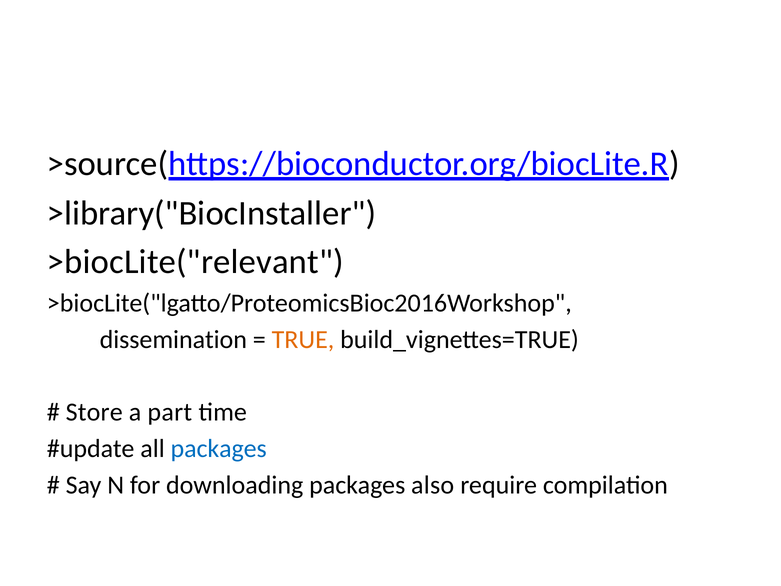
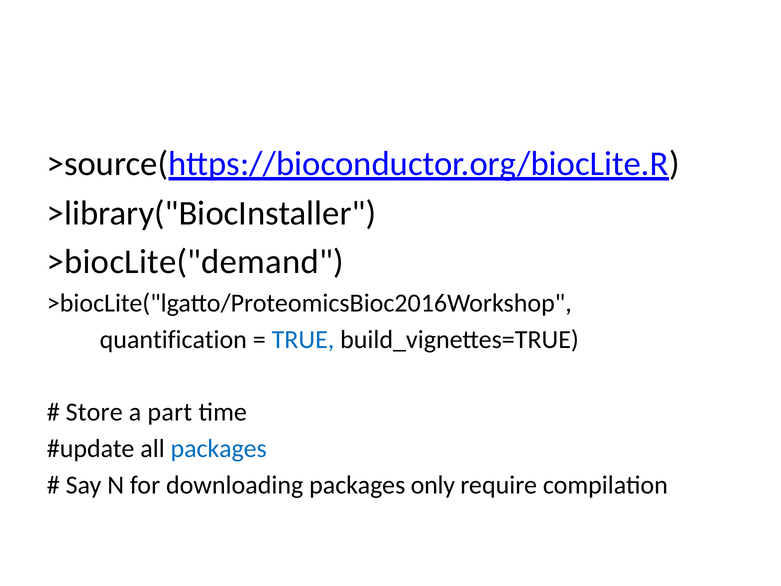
>biocLite("relevant: >biocLite("relevant -> >biocLite("demand
dissemination: dissemination -> quantification
TRUE colour: orange -> blue
also: also -> only
